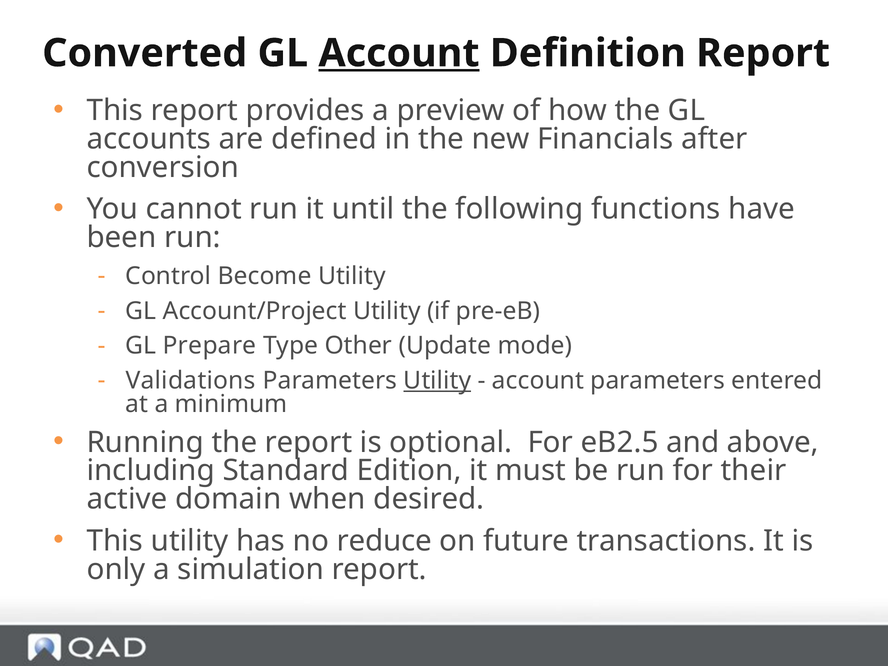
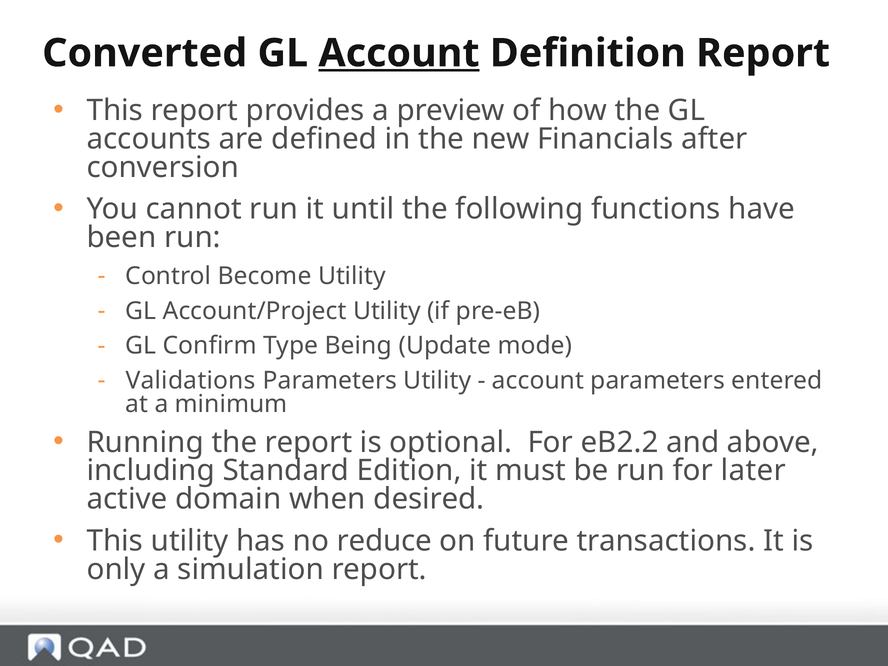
Prepare: Prepare -> Confirm
Other: Other -> Being
Utility at (437, 381) underline: present -> none
eB2.5: eB2.5 -> eB2.2
their: their -> later
